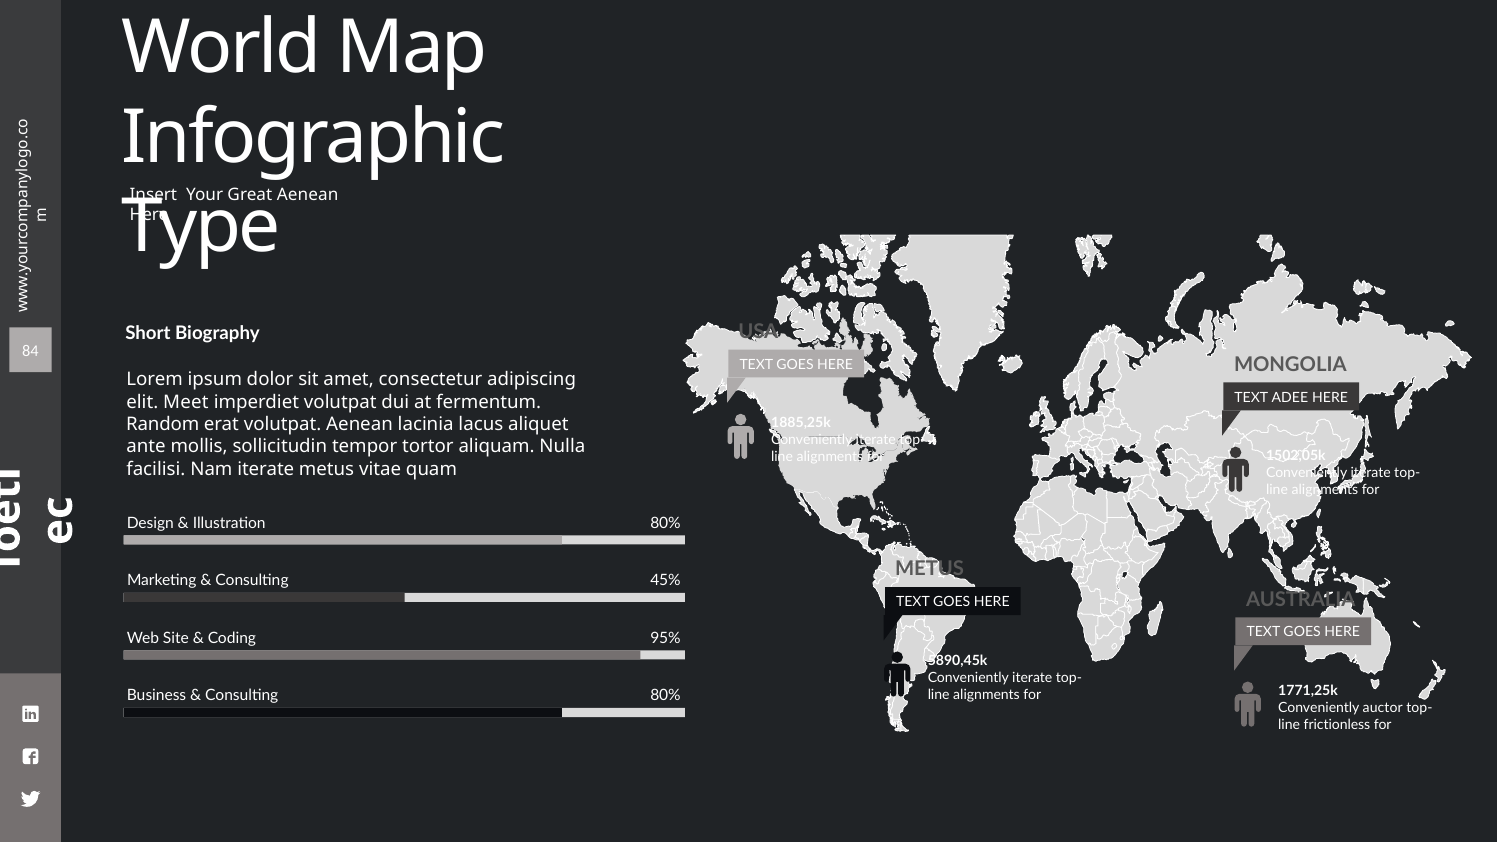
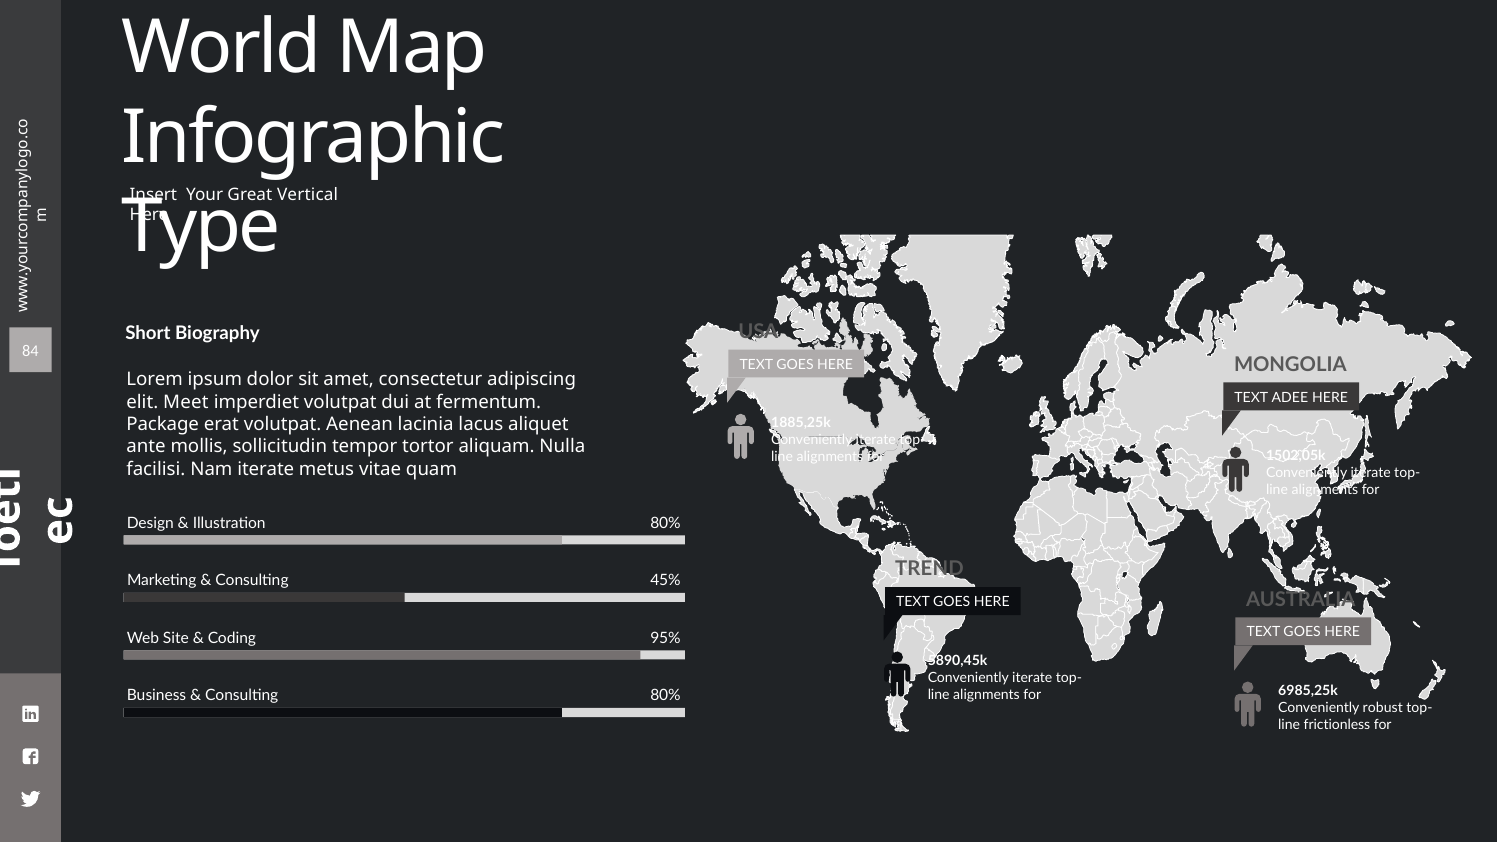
Great Aenean: Aenean -> Vertical
Random: Random -> Package
METUS at (930, 569): METUS -> TREND
1771,25k: 1771,25k -> 6985,25k
auctor: auctor -> robust
